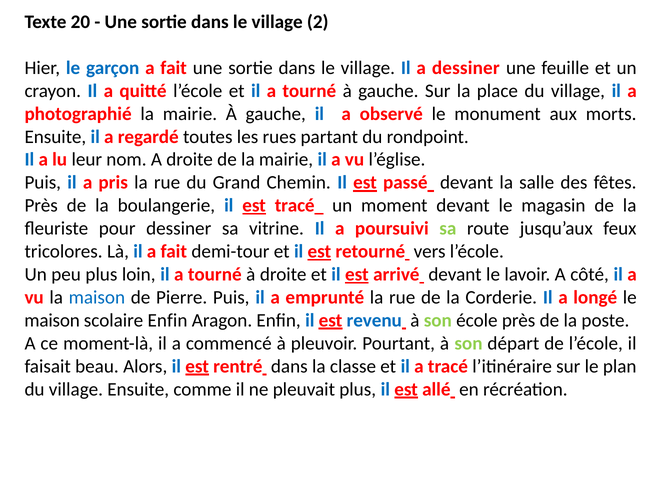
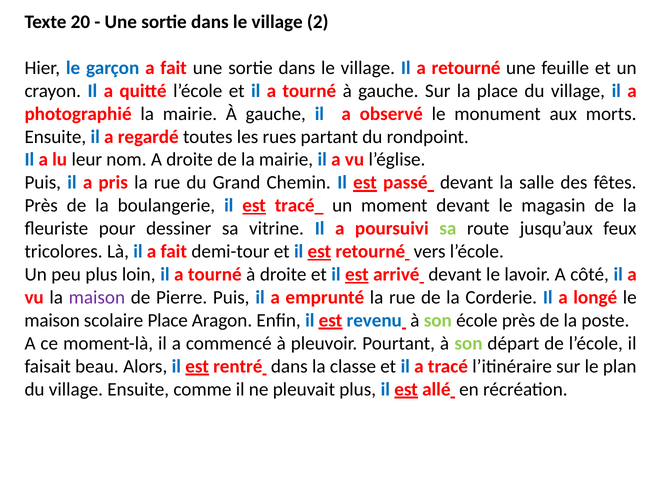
a dessiner: dessiner -> retourné
maison at (97, 297) colour: blue -> purple
scolaire Enfin: Enfin -> Place
